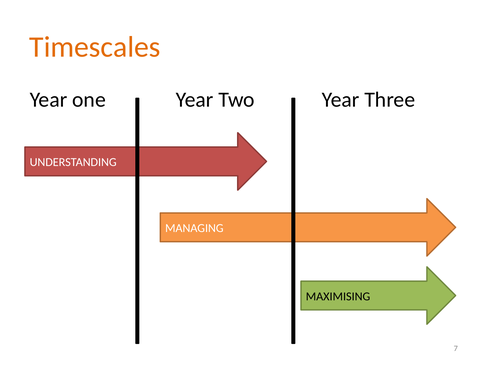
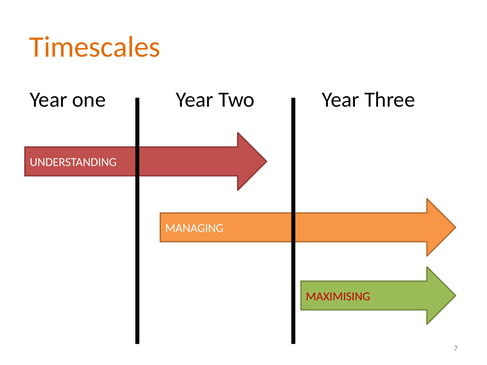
MAXIMISING colour: black -> red
